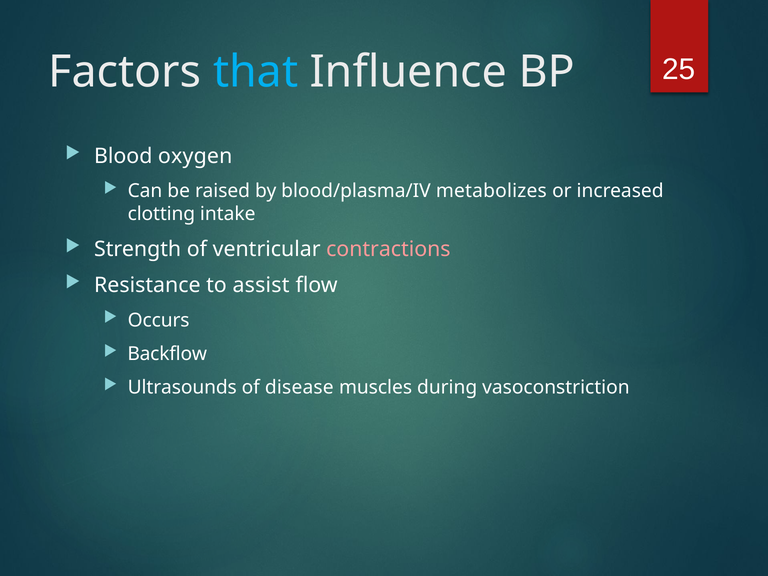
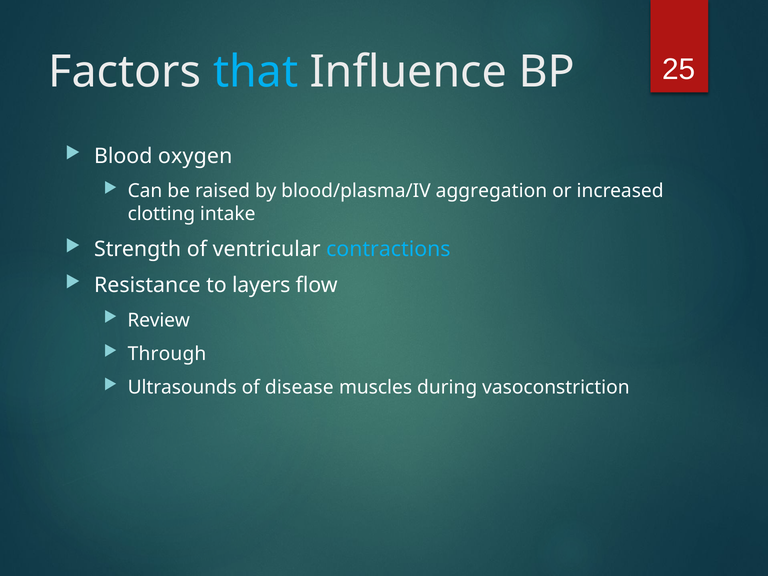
metabolizes: metabolizes -> aggregation
contractions colour: pink -> light blue
assist: assist -> layers
Occurs: Occurs -> Review
Backflow: Backflow -> Through
